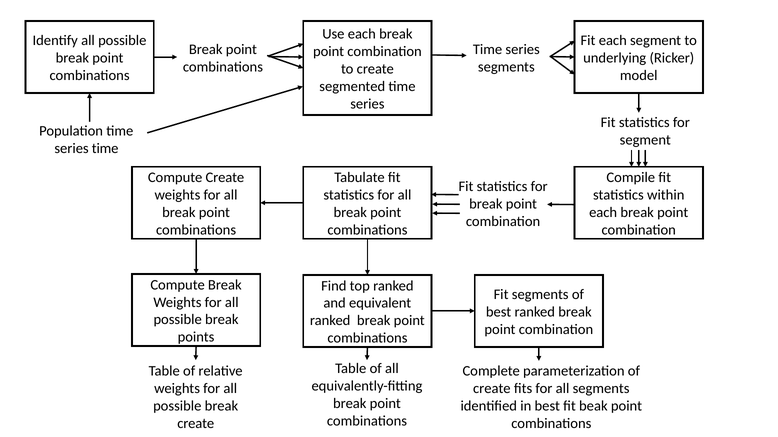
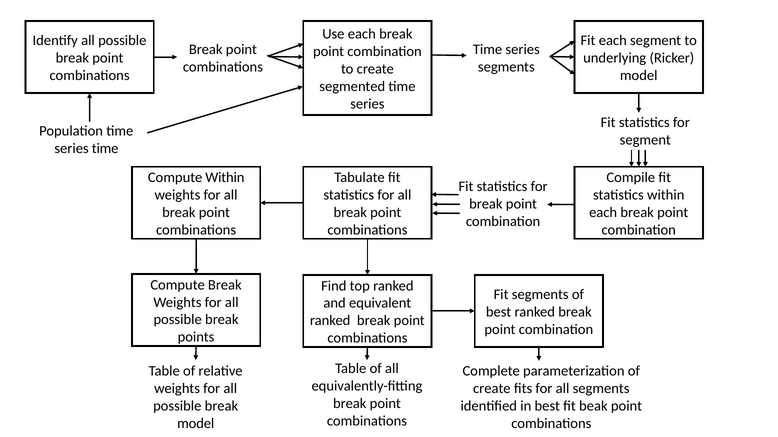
Compute Create: Create -> Within
create at (196, 424): create -> model
